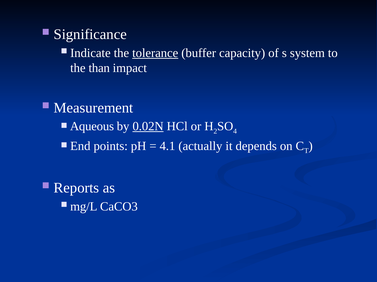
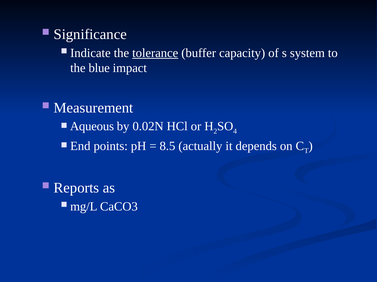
than: than -> blue
0.02N underline: present -> none
4.1: 4.1 -> 8.5
